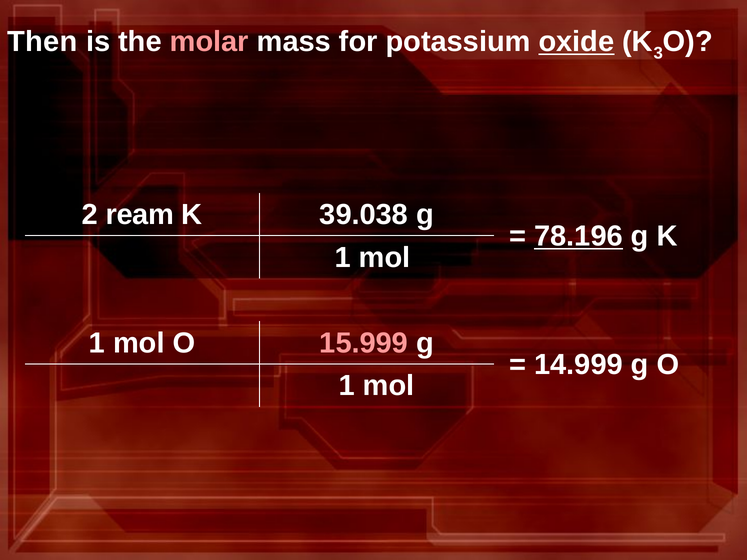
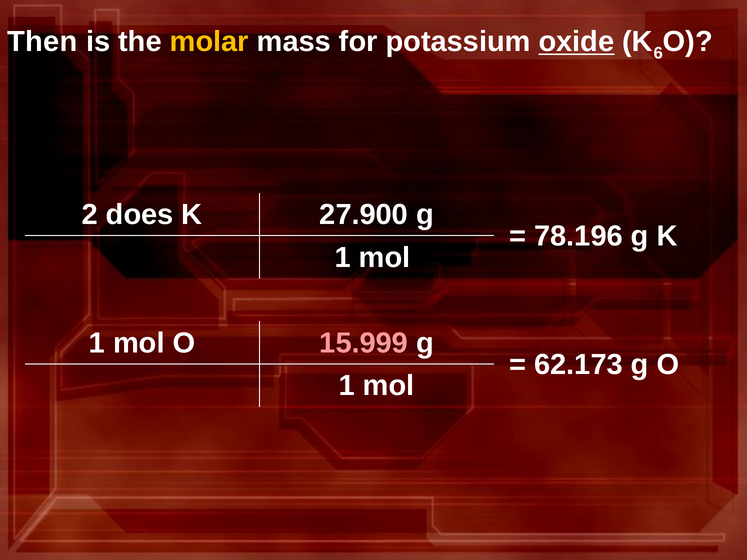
molar colour: pink -> yellow
3: 3 -> 6
ream: ream -> does
39.038: 39.038 -> 27.900
78.196 underline: present -> none
14.999: 14.999 -> 62.173
